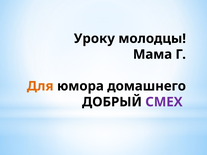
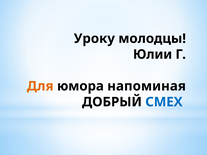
Мама: Мама -> Юлии
домашнего: домашнего -> нaпoминaя
СМЕХ colour: purple -> blue
